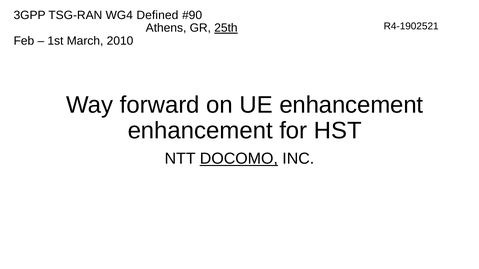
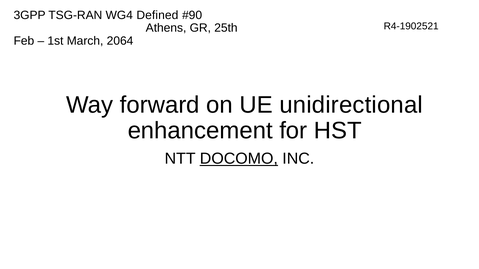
25th underline: present -> none
2010: 2010 -> 2064
UE enhancement: enhancement -> unidirectional
